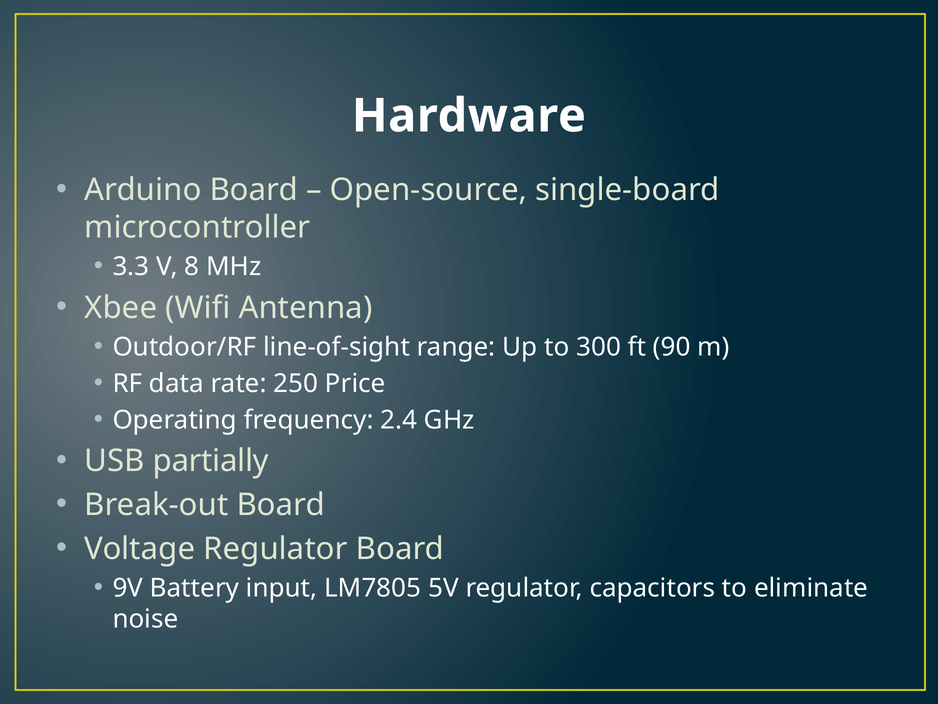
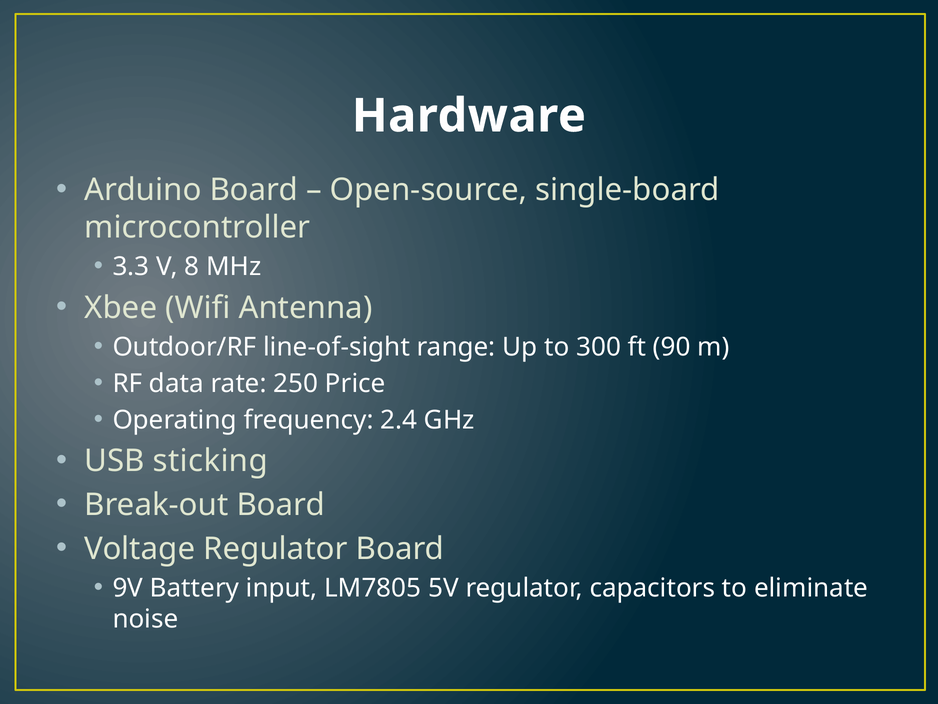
partially: partially -> sticking
